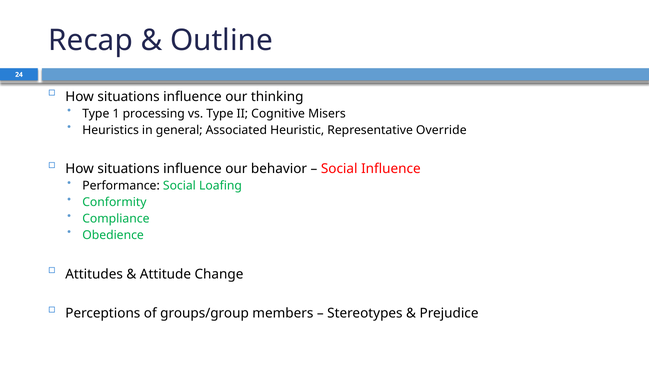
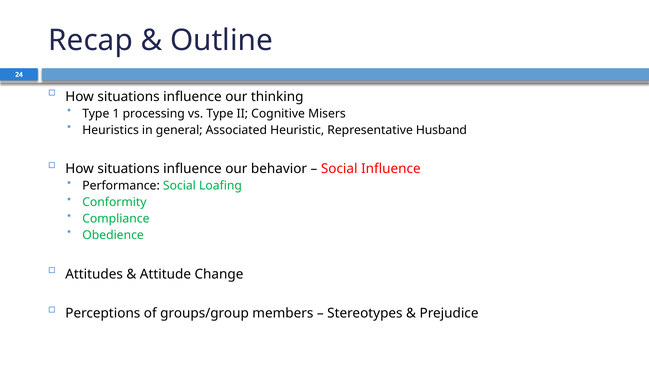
Override: Override -> Husband
